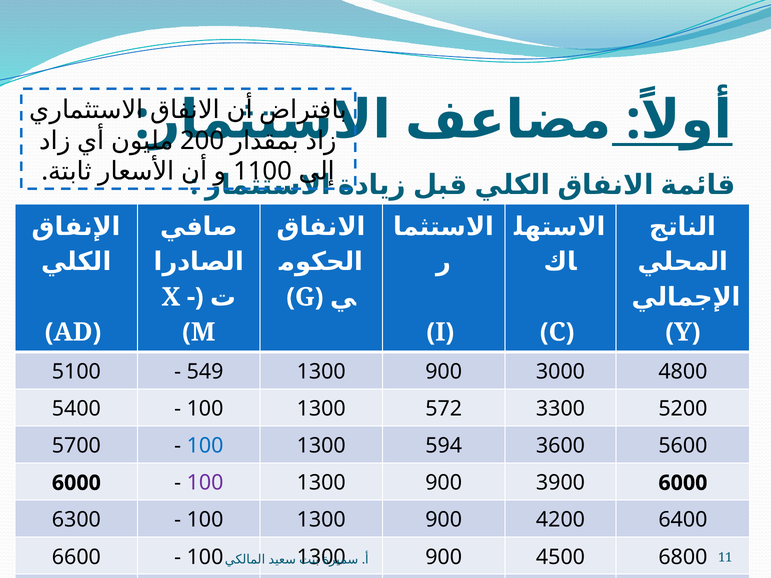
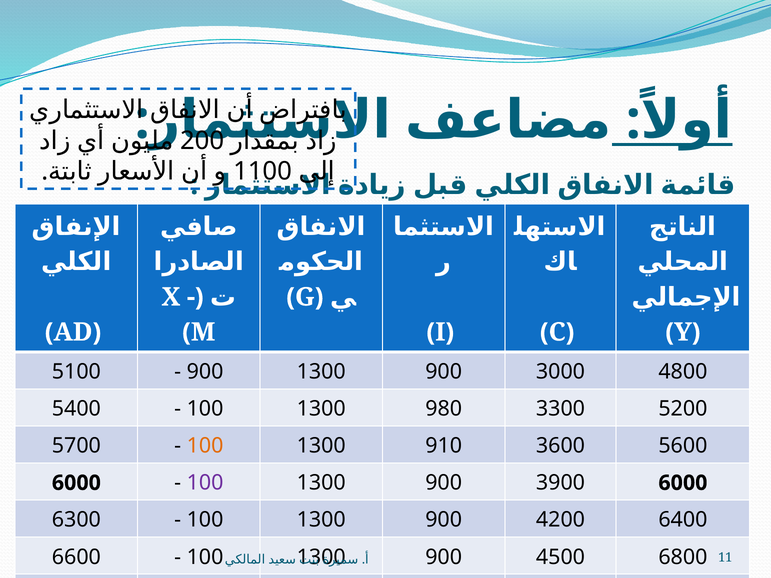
5100 549: 549 -> 900
572: 572 -> 980
100 at (205, 446) colour: blue -> orange
594: 594 -> 910
